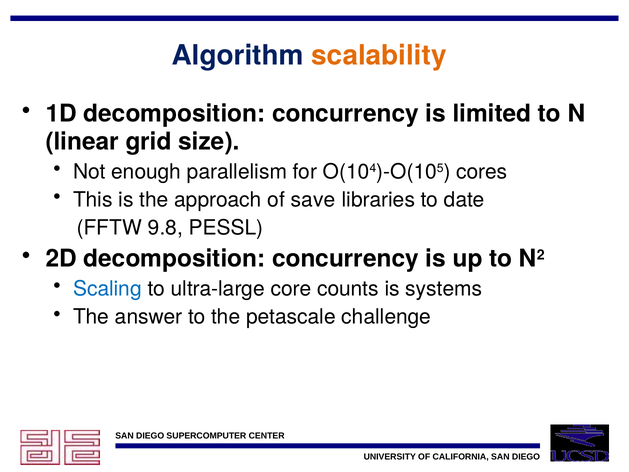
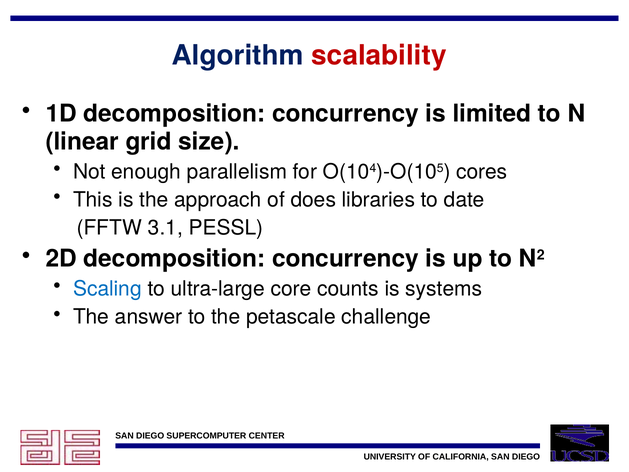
scalability colour: orange -> red
save: save -> does
9.8: 9.8 -> 3.1
